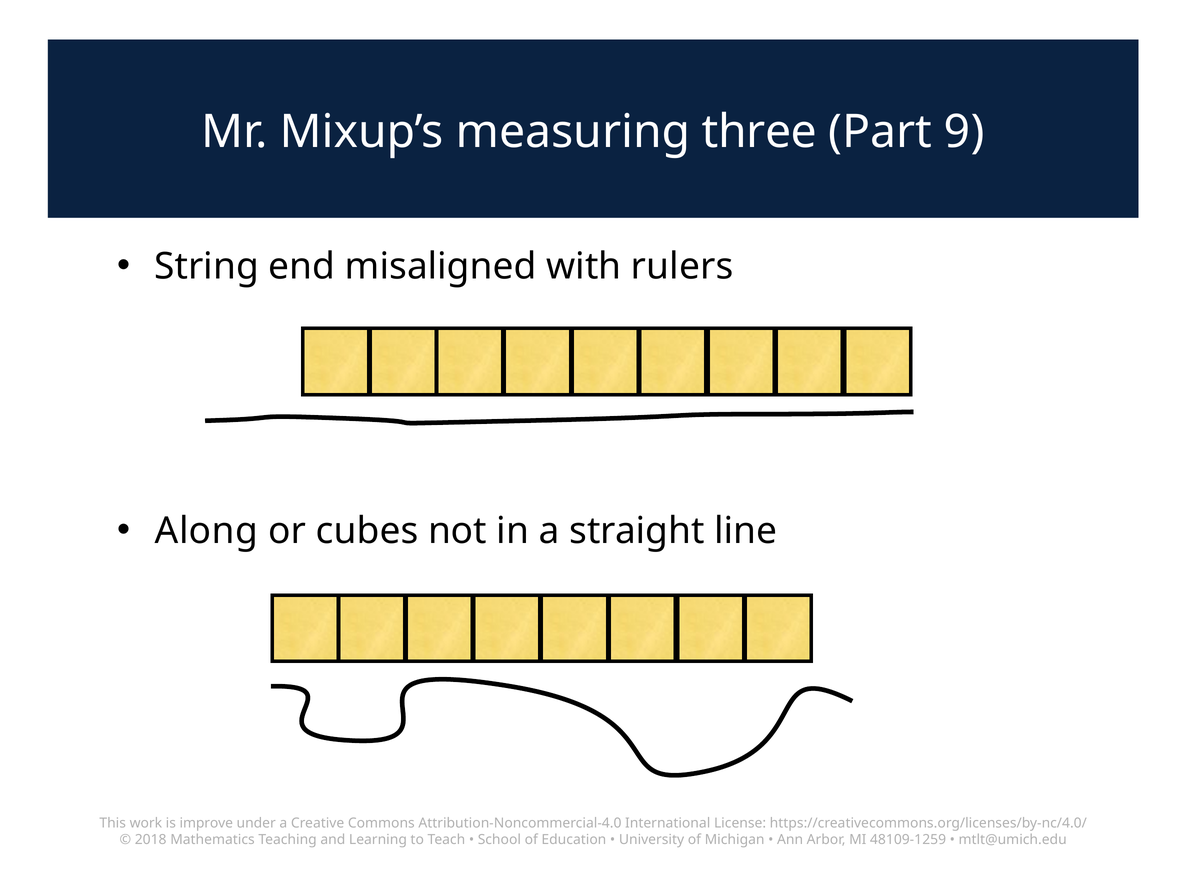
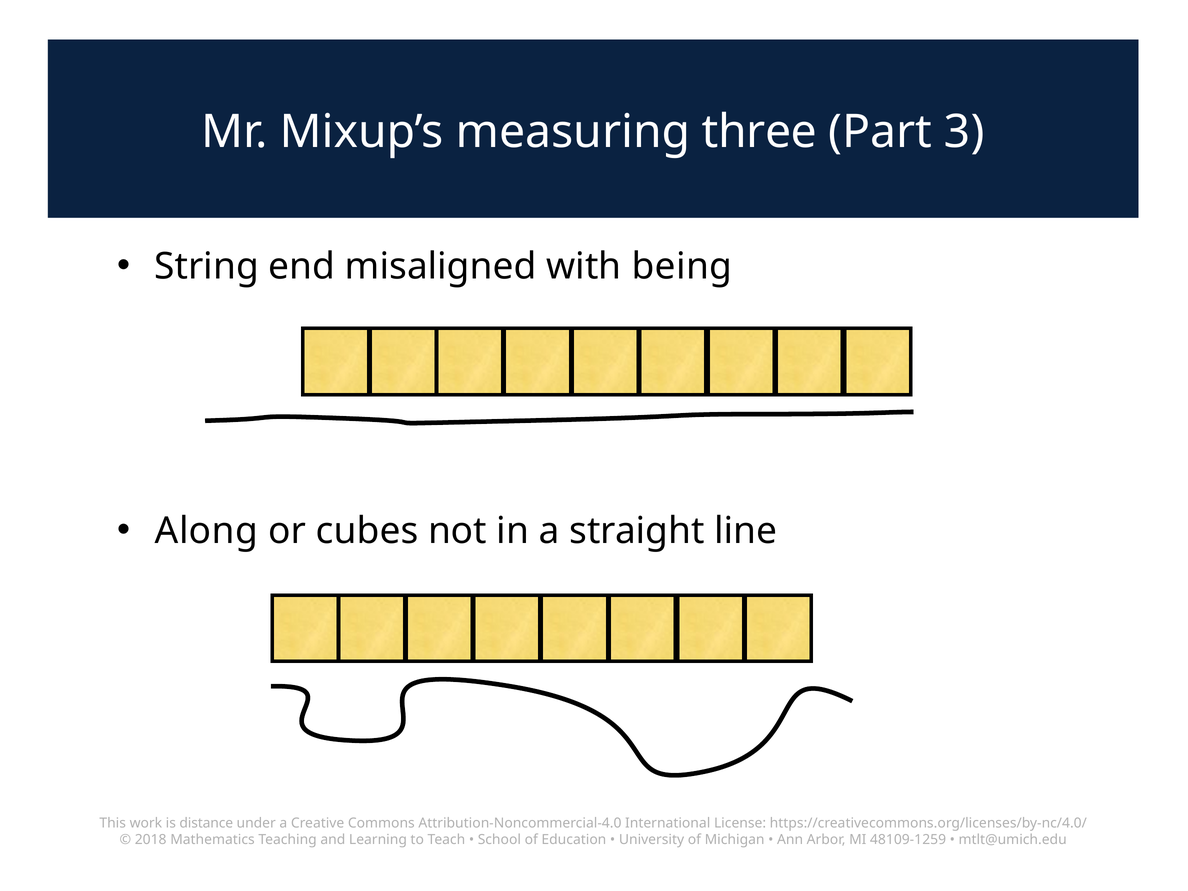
9: 9 -> 3
rulers: rulers -> being
improve: improve -> distance
